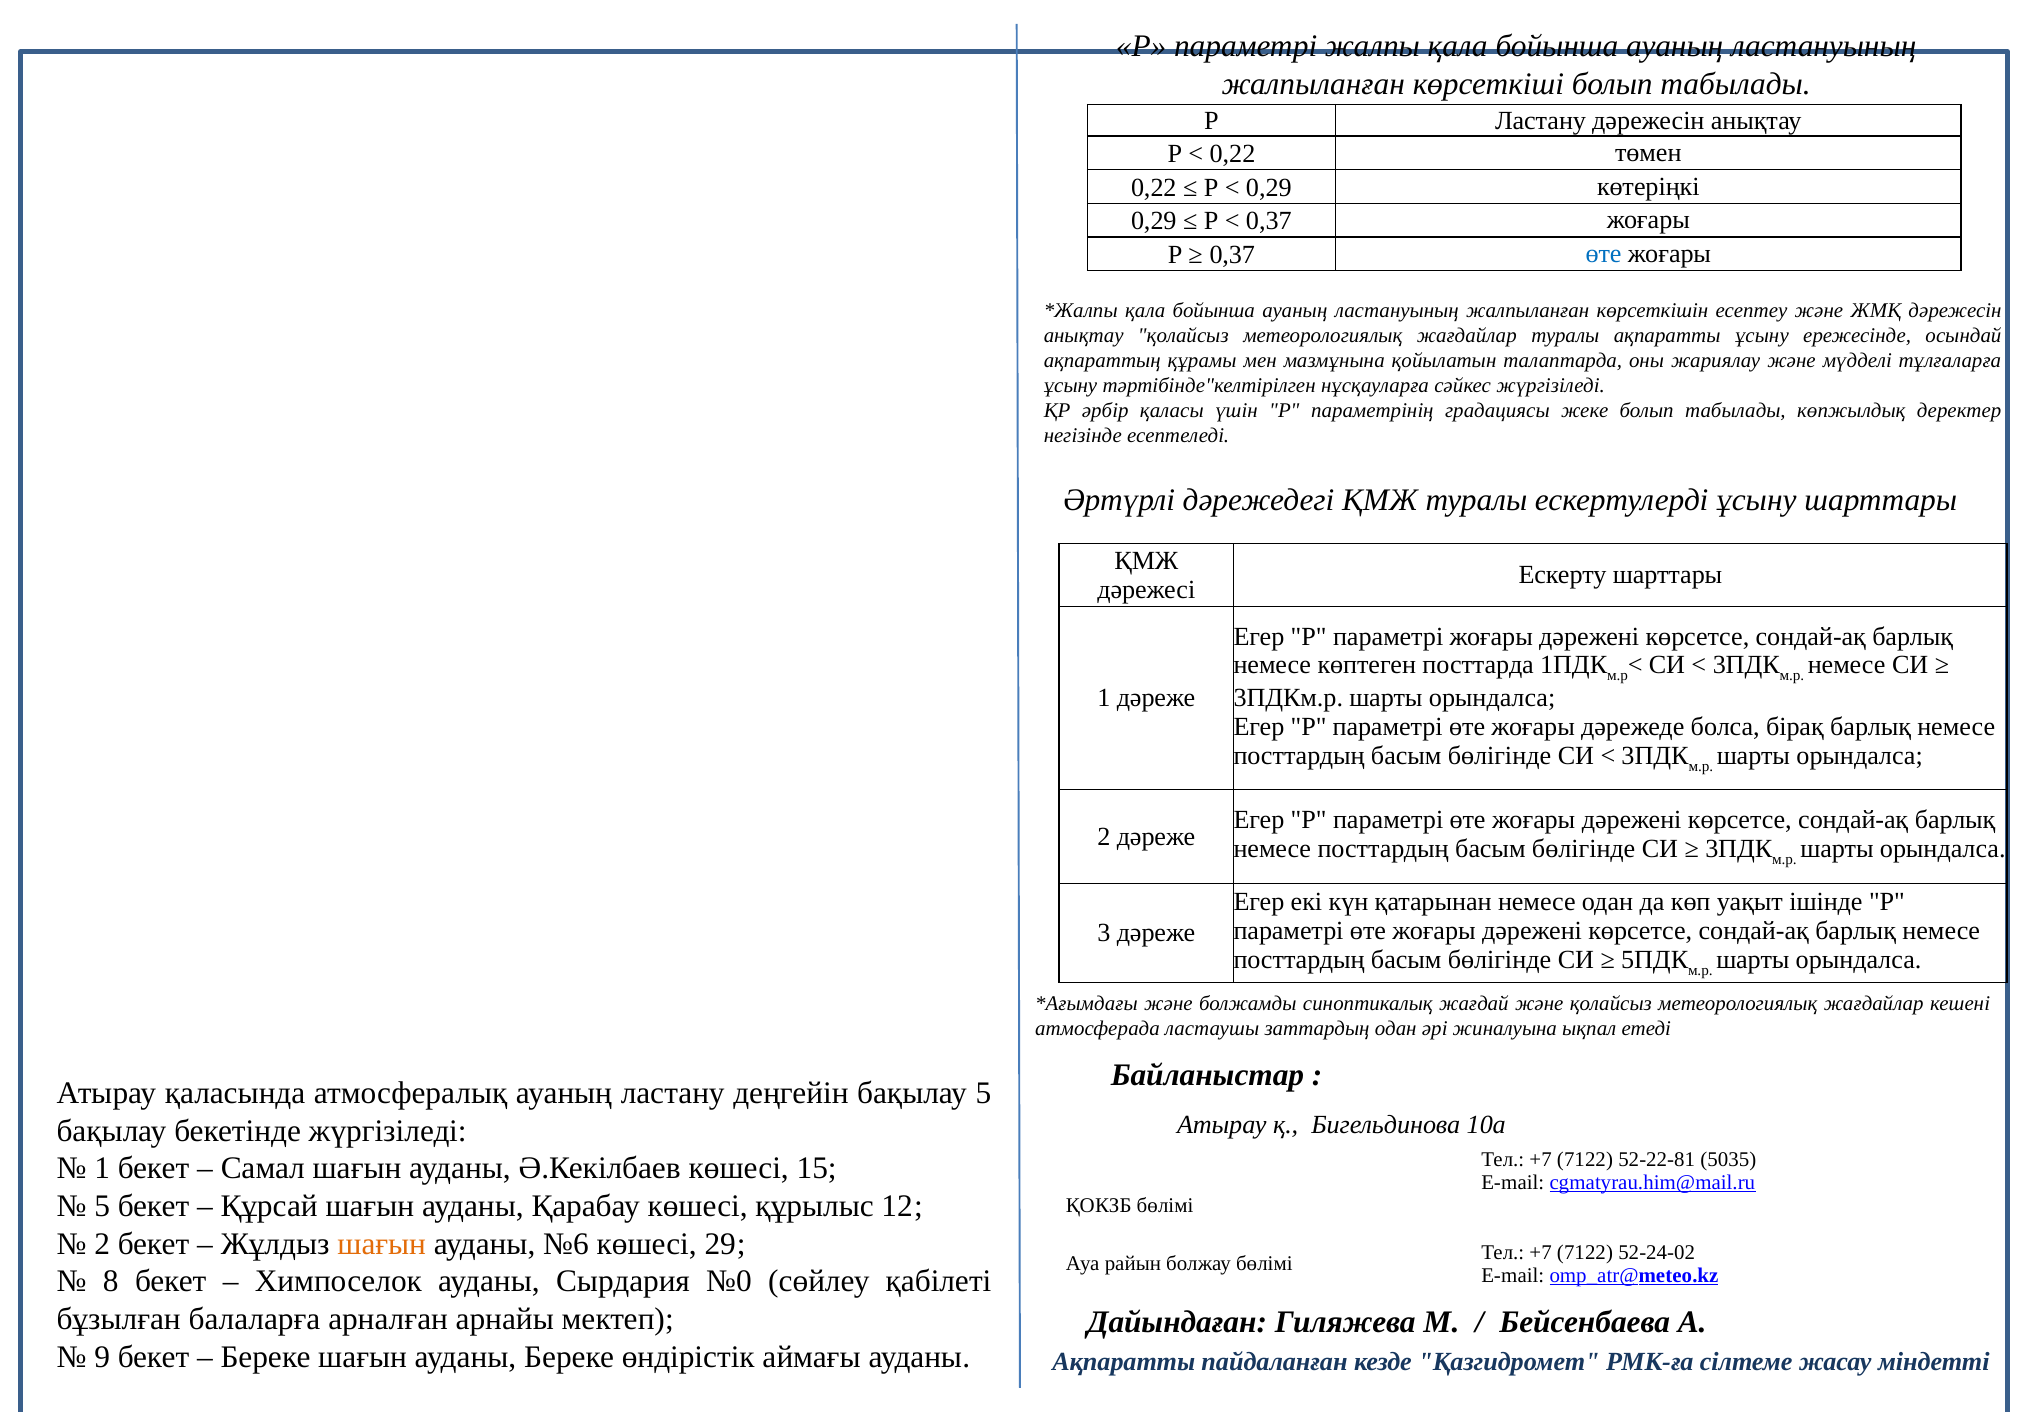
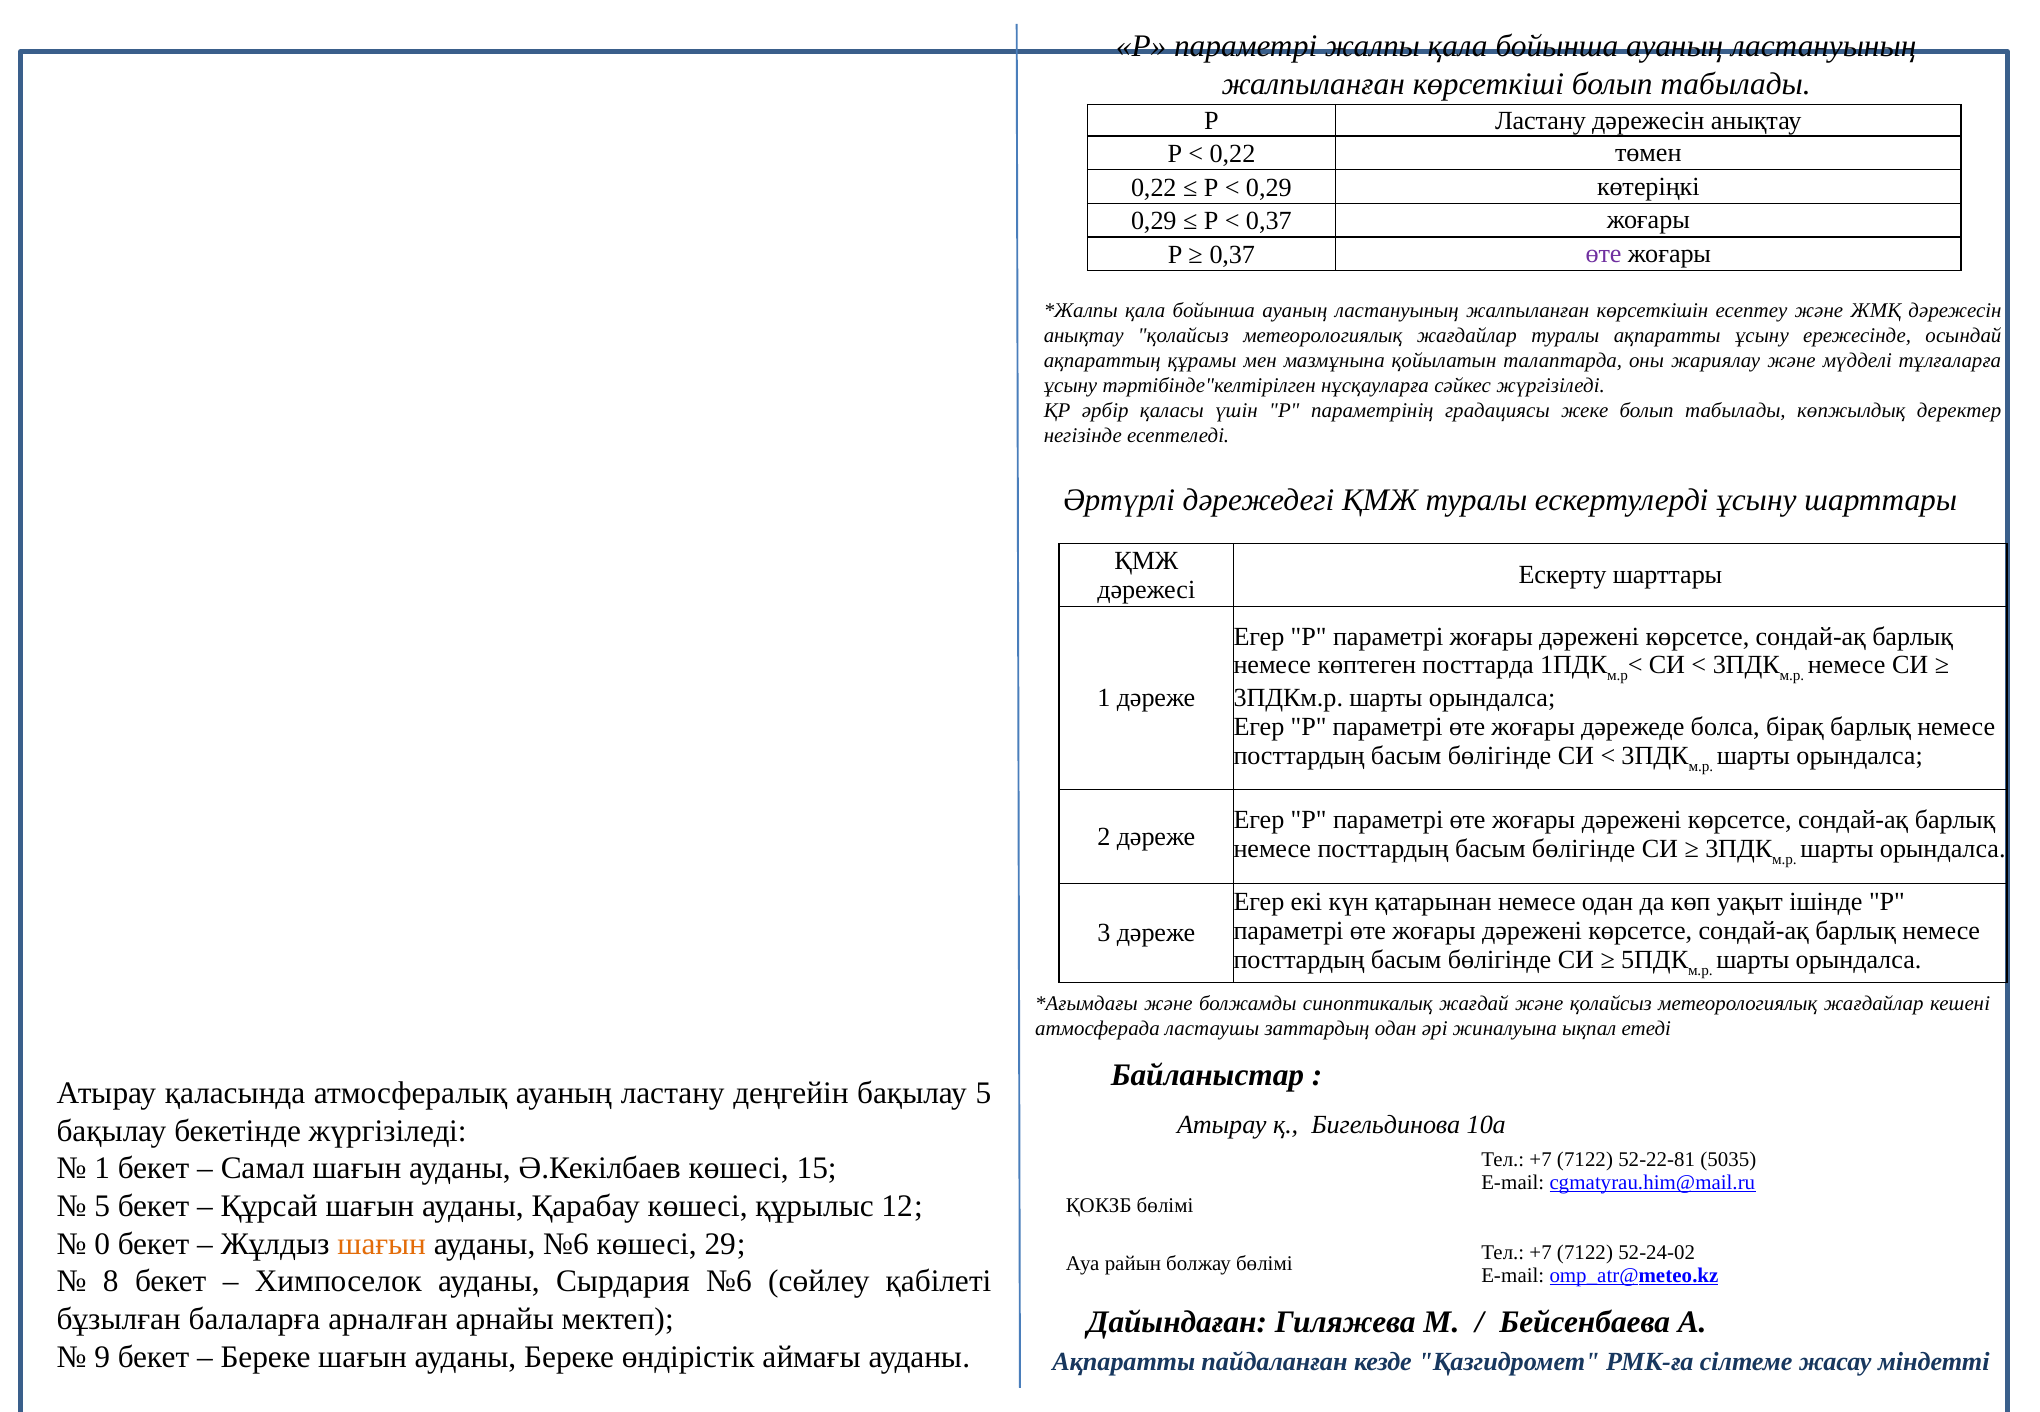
өте at (1603, 254) colour: blue -> purple
2 at (102, 1244): 2 -> 0
Сырдария №0: №0 -> №6
